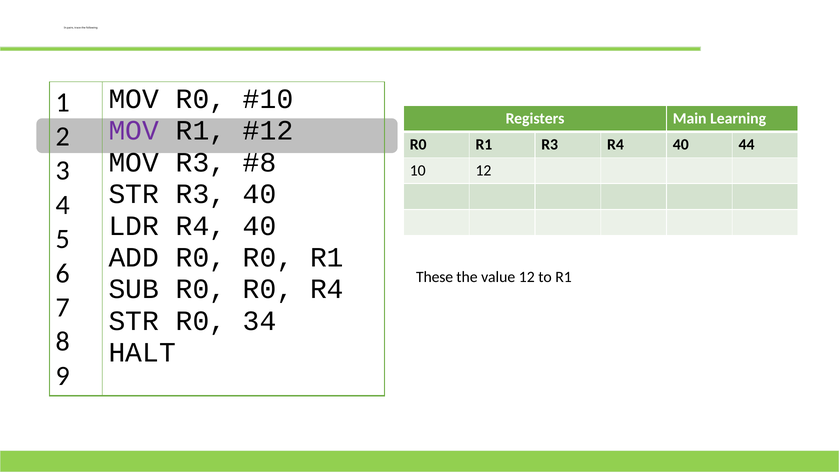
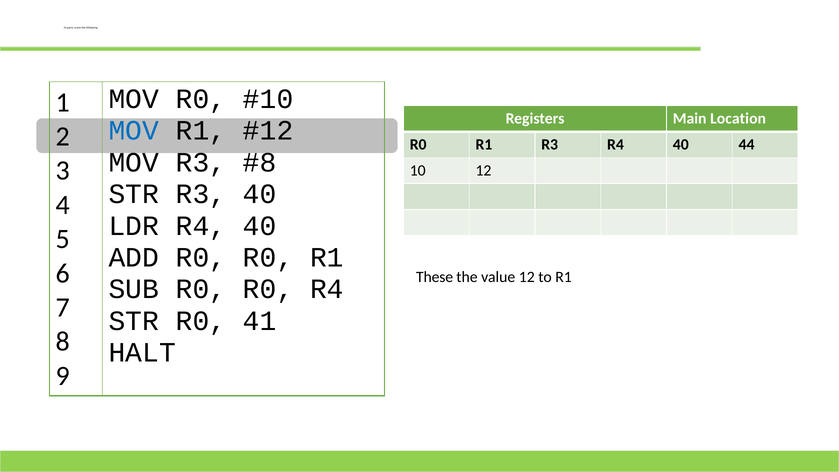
Learning: Learning -> Location
MOV at (134, 131) colour: purple -> blue
34: 34 -> 41
